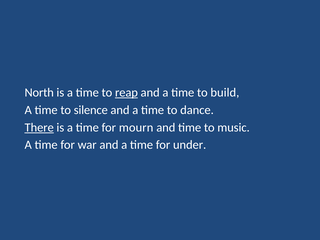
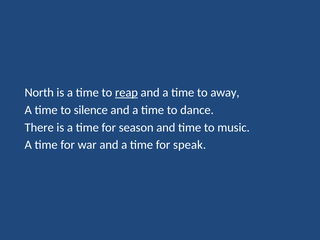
build: build -> away
There underline: present -> none
mourn: mourn -> season
under: under -> speak
